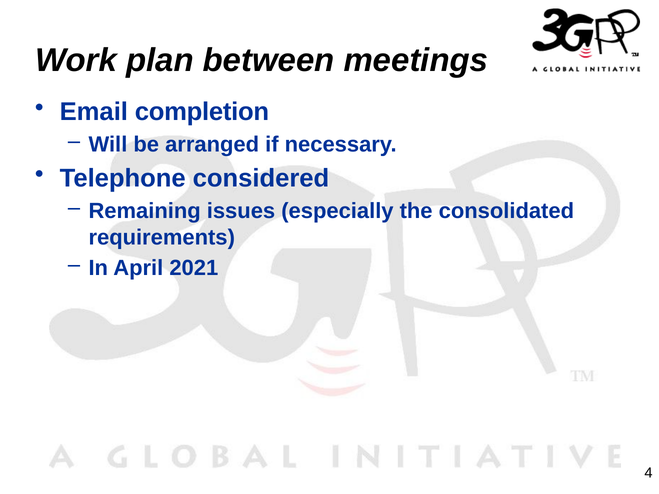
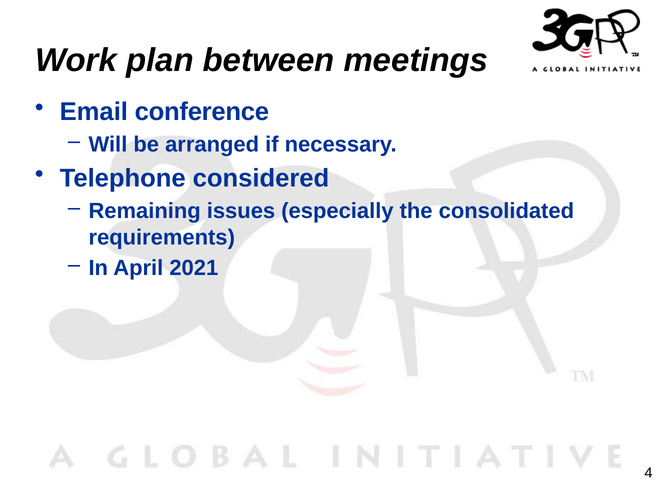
completion: completion -> conference
